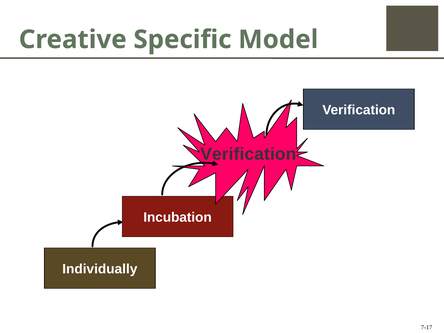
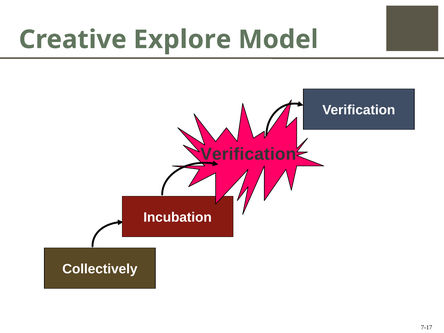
Specific: Specific -> Explore
Individually: Individually -> Collectively
